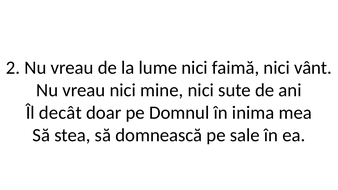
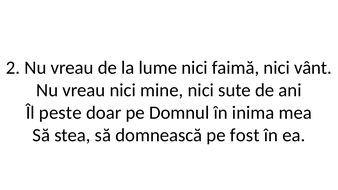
decât: decât -> peste
sale: sale -> fost
